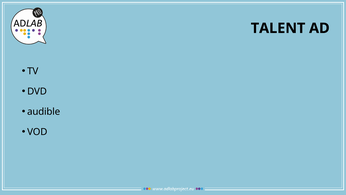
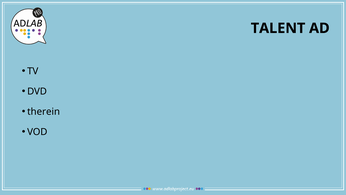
audible: audible -> therein
